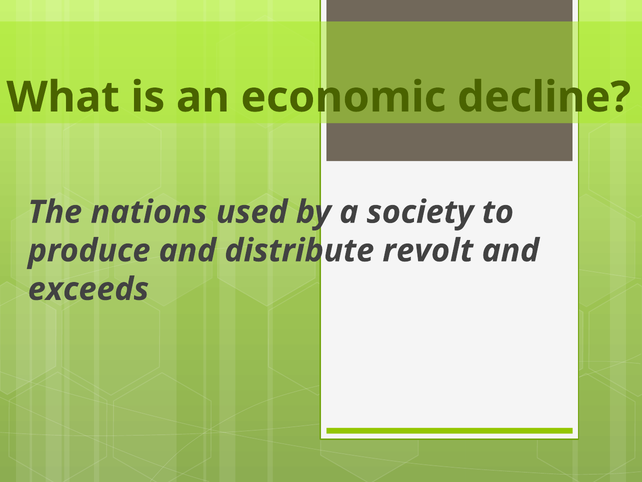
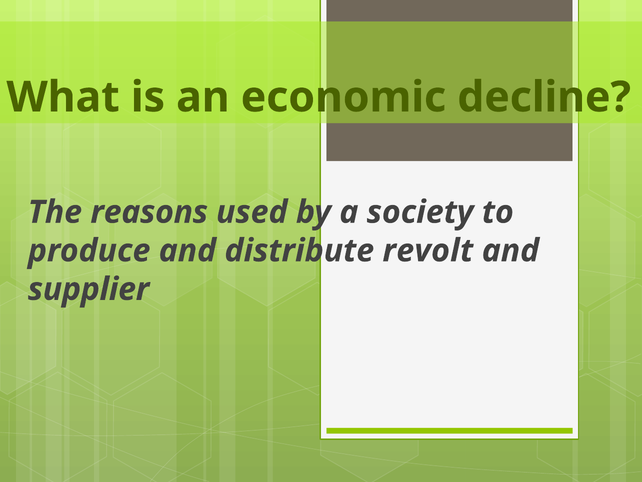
nations: nations -> reasons
exceeds: exceeds -> supplier
